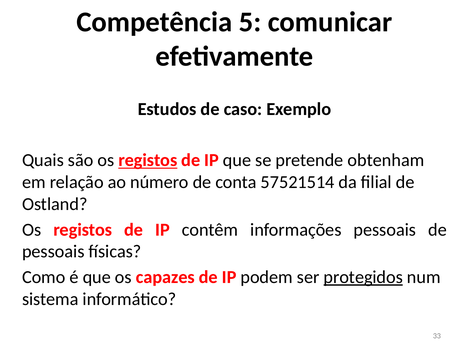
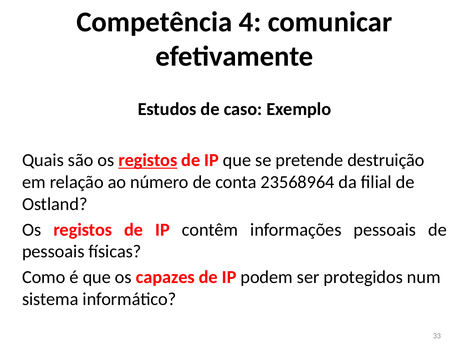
5: 5 -> 4
obtenham: obtenham -> destruição
57521514: 57521514 -> 23568964
protegidos underline: present -> none
